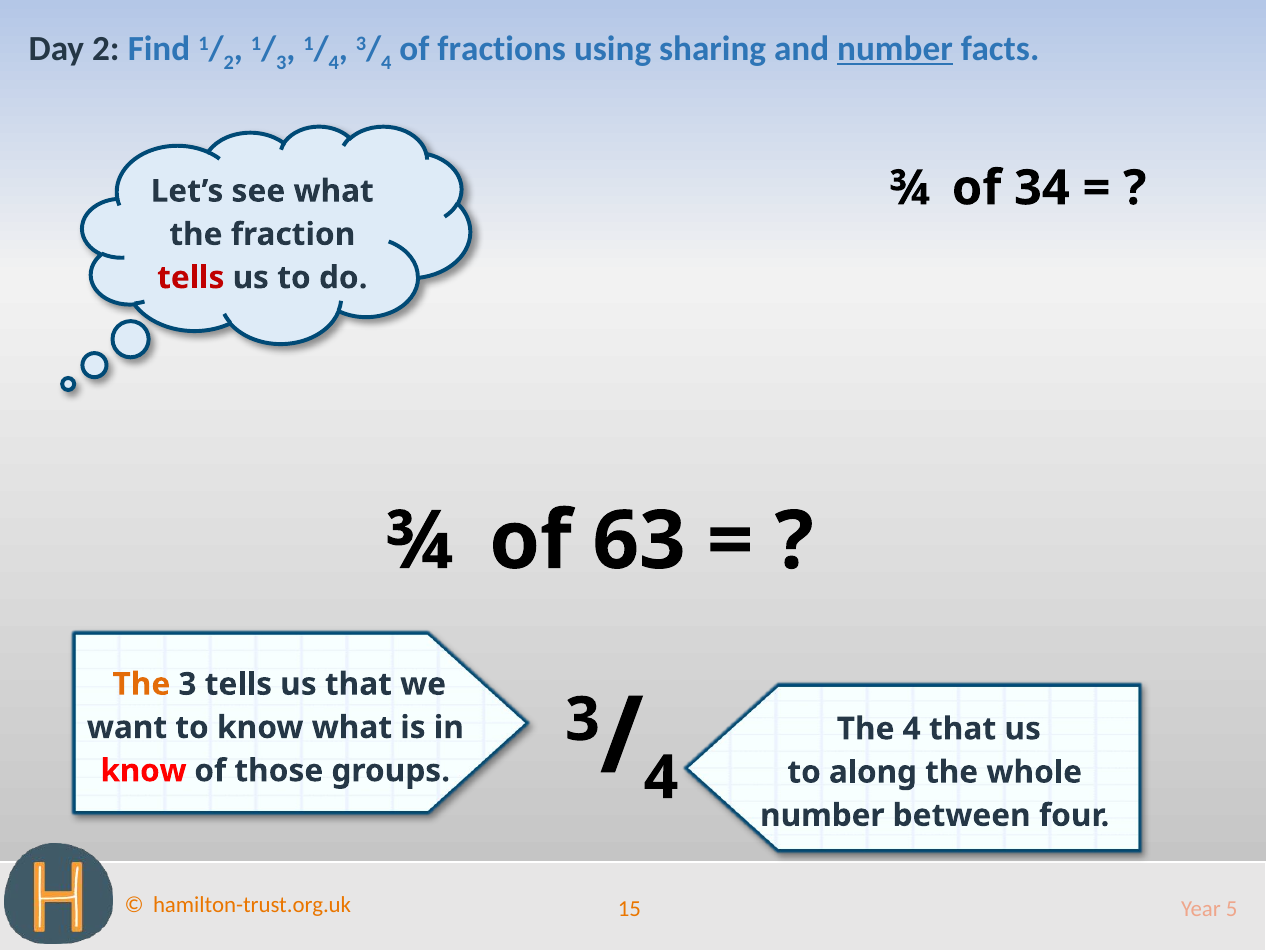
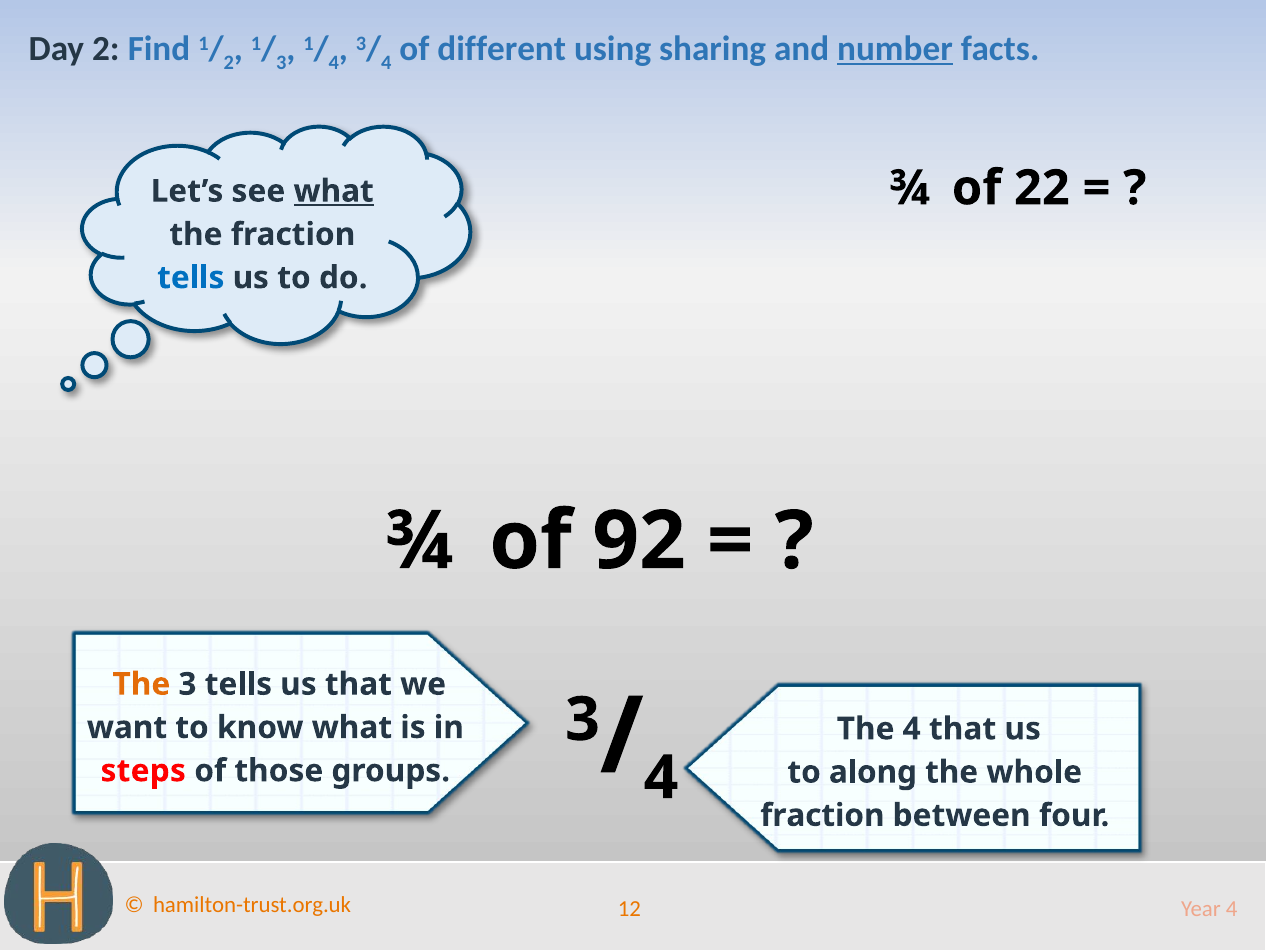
fractions: fractions -> different
34: 34 -> 22
what at (334, 191) underline: none -> present
tells at (191, 278) colour: red -> blue
63: 63 -> 92
know at (144, 770): know -> steps
number at (822, 815): number -> fraction
15: 15 -> 12
Year 5: 5 -> 4
